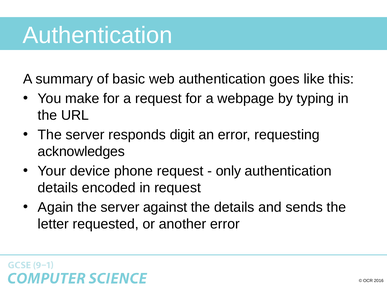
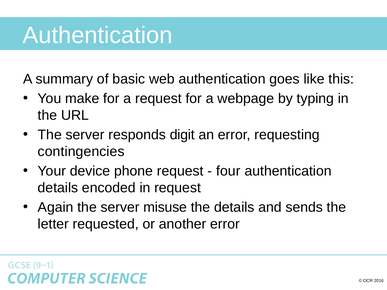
acknowledges: acknowledges -> contingencies
only: only -> four
against: against -> misuse
